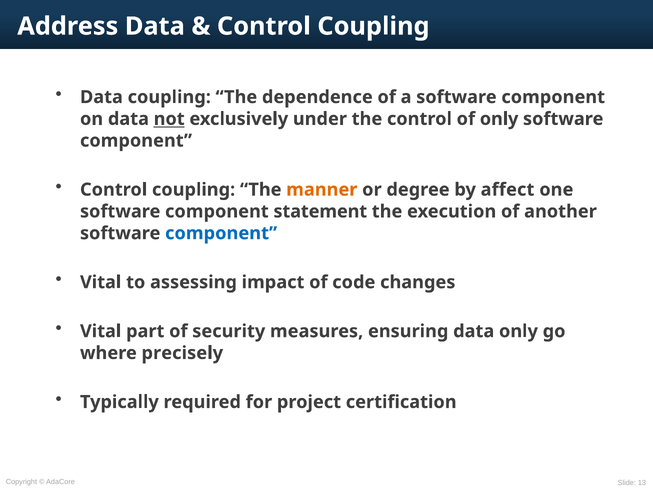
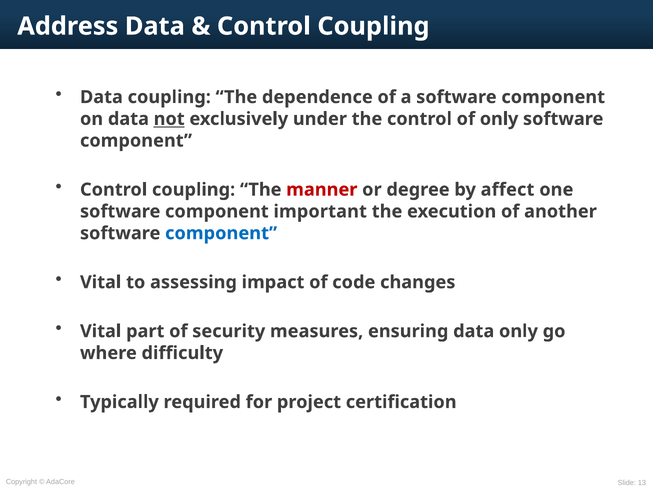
manner colour: orange -> red
statement: statement -> important
precisely: precisely -> difficulty
